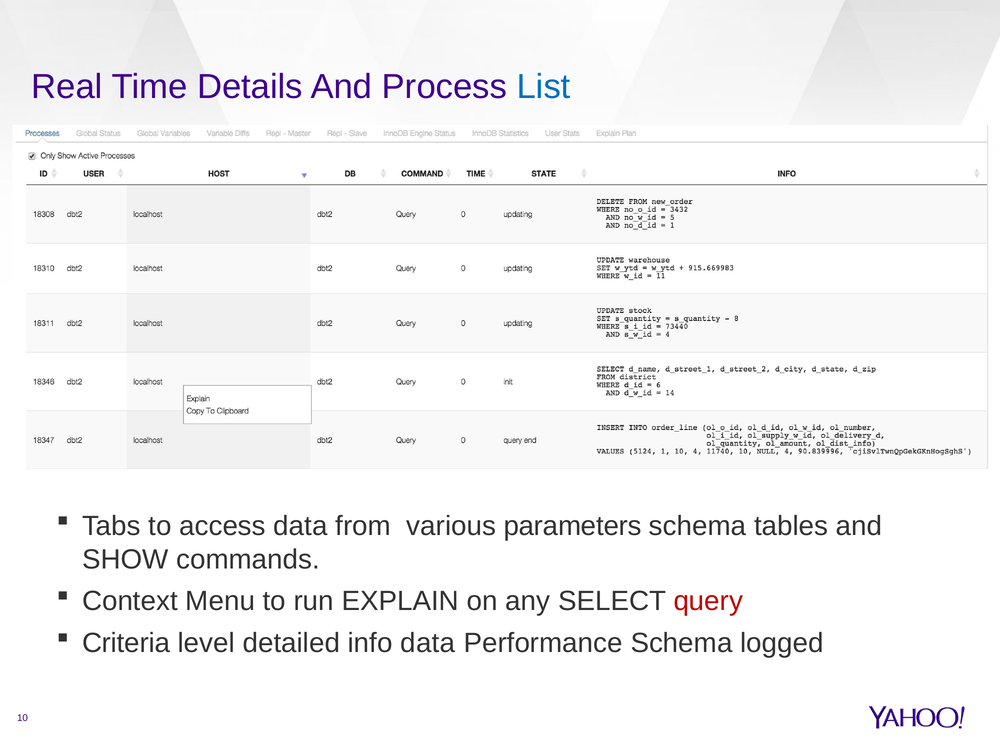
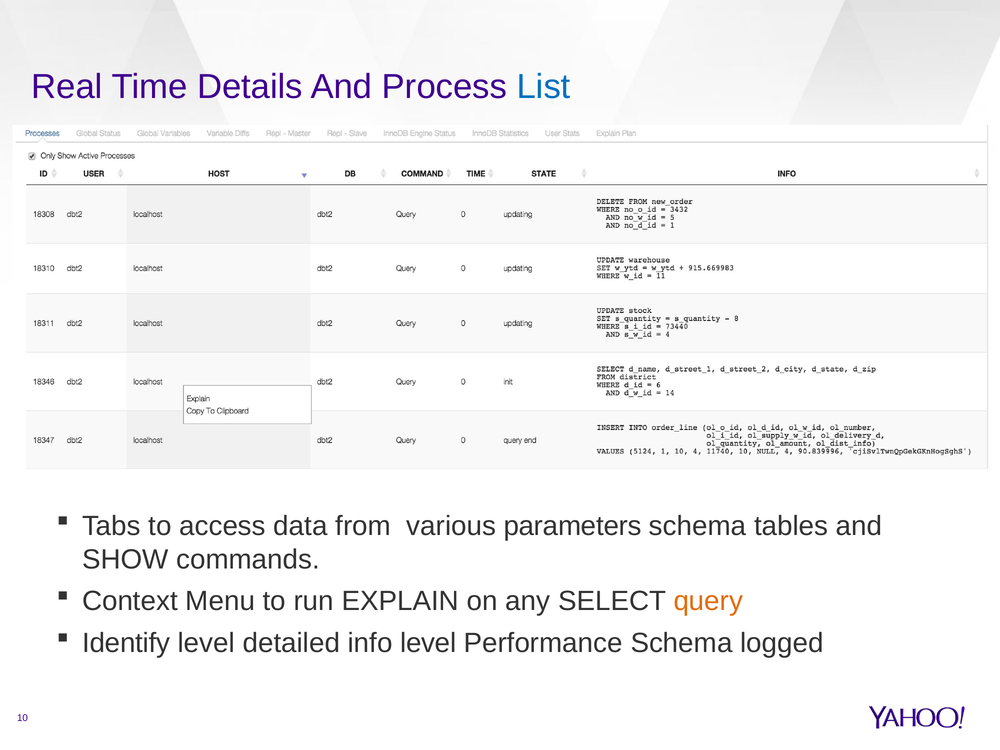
query colour: red -> orange
Criteria: Criteria -> Identify
info data: data -> level
